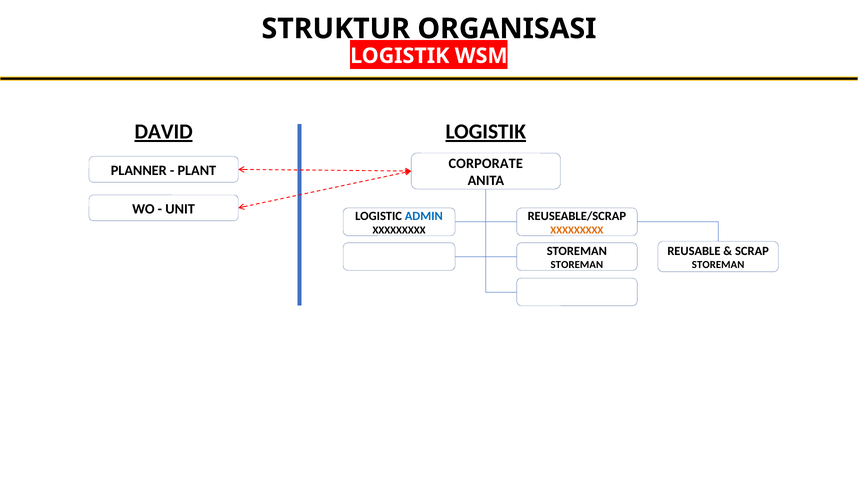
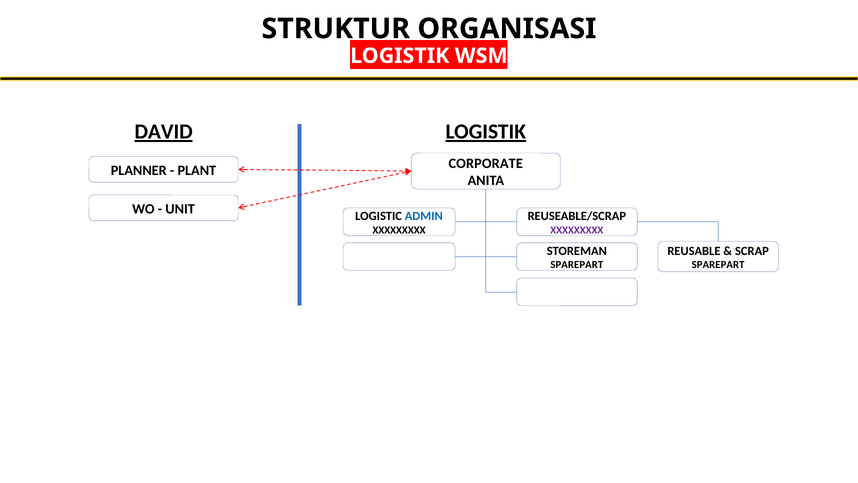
XXXXXXXXX at (577, 230) colour: orange -> purple
STOREMAN at (577, 265): STOREMAN -> SPAREPART
STOREMAN at (718, 265): STOREMAN -> SPAREPART
